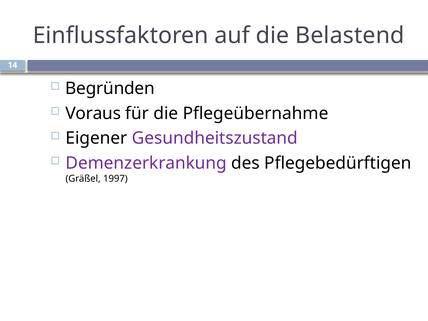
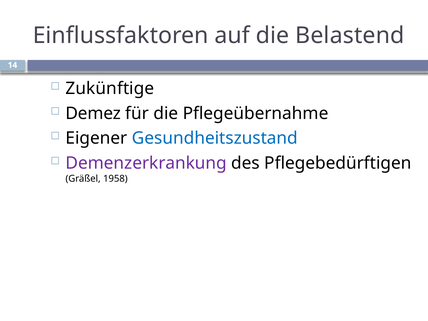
Begründen: Begründen -> Zukünftige
Voraus: Voraus -> Demez
Gesundheitszustand colour: purple -> blue
1997: 1997 -> 1958
